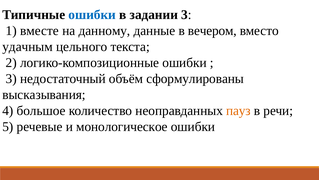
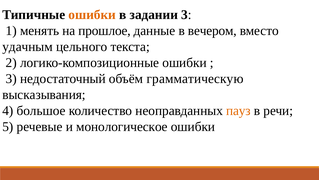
ошибки at (92, 15) colour: blue -> orange
вместе: вместе -> менять
данному: данному -> прошлое
сформулированы: сформулированы -> грамматическую
